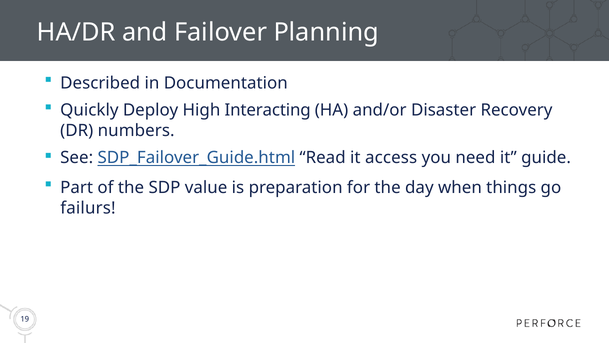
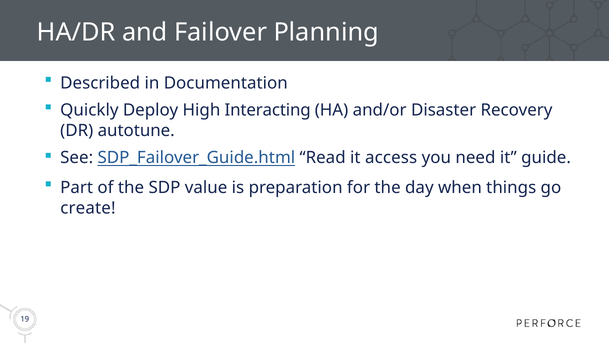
numbers: numbers -> autotune
failurs: failurs -> create
